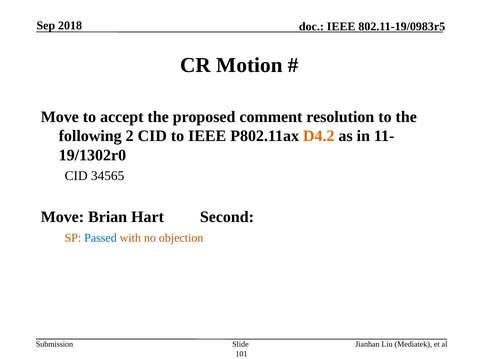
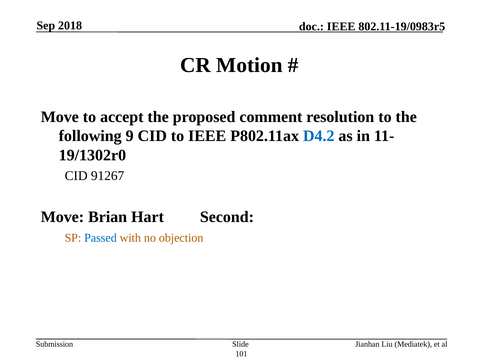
2: 2 -> 9
D4.2 colour: orange -> blue
34565: 34565 -> 91267
